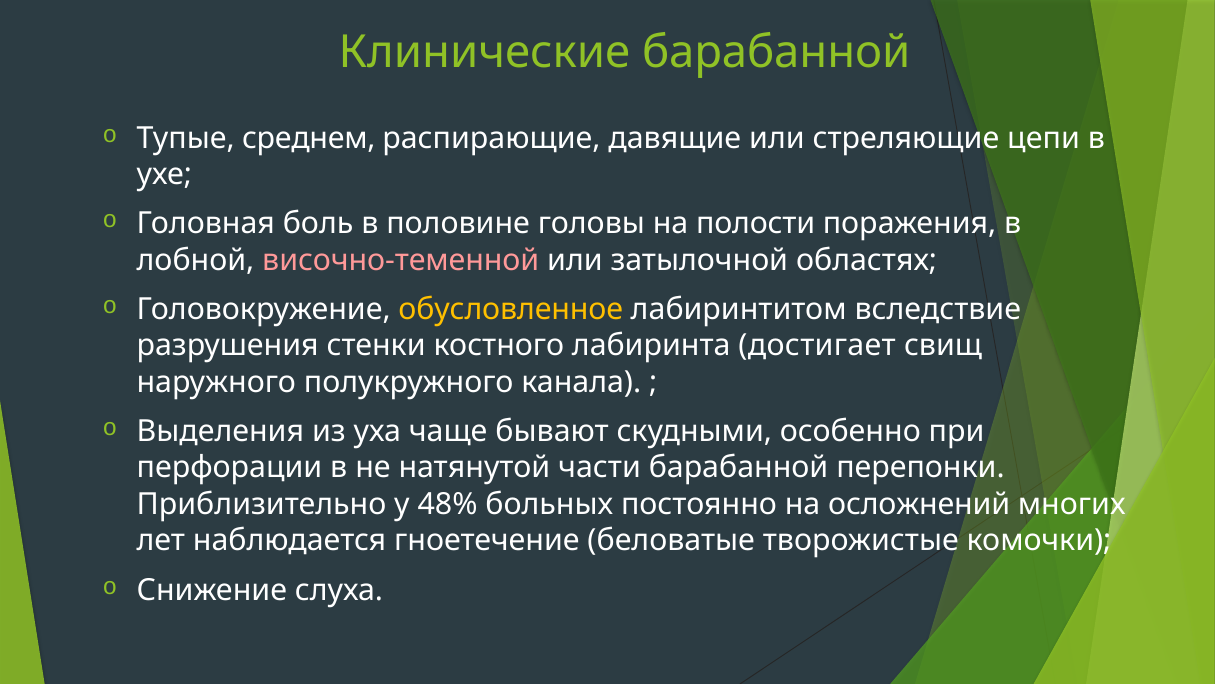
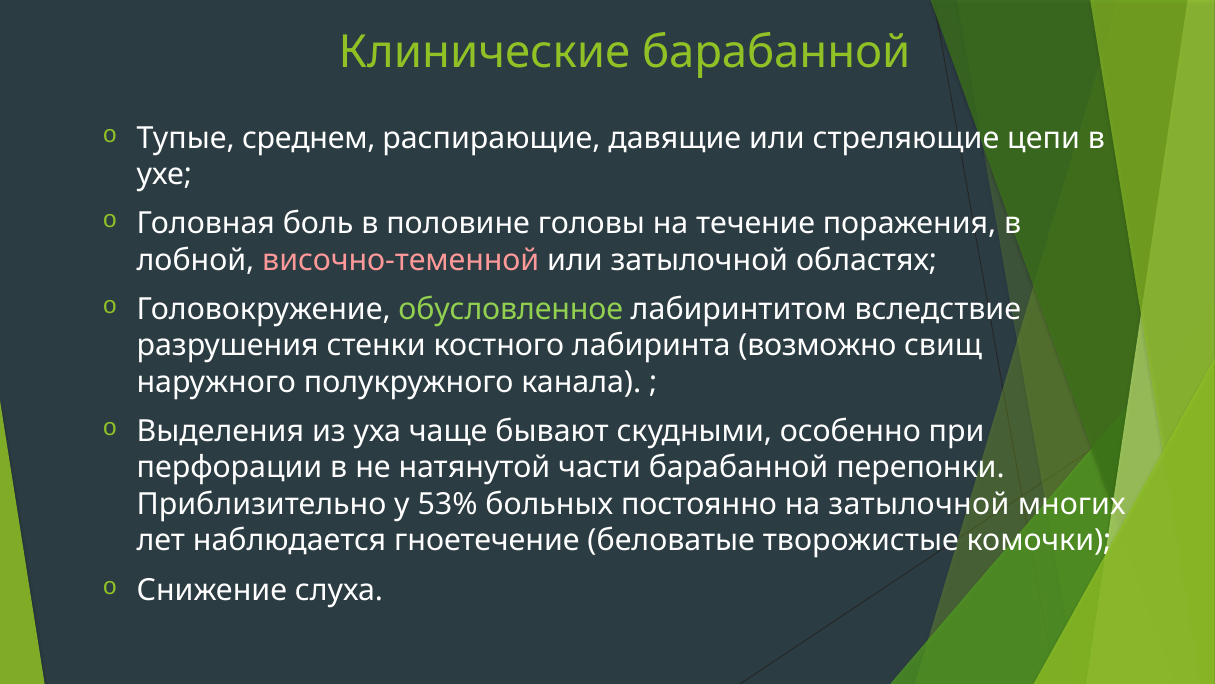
полости: полости -> течение
обусловленное colour: yellow -> light green
достигает: достигает -> возможно
48%: 48% -> 53%
на осложнений: осложнений -> затылочной
